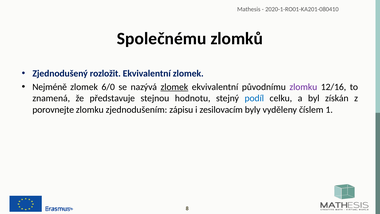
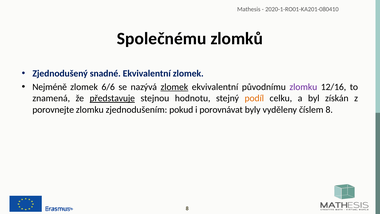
rozložit: rozložit -> snadné
6/0: 6/0 -> 6/6
představuje underline: none -> present
podíl colour: blue -> orange
zápisu: zápisu -> pokud
zesilovacím: zesilovacím -> porovnávat
číslem 1: 1 -> 8
